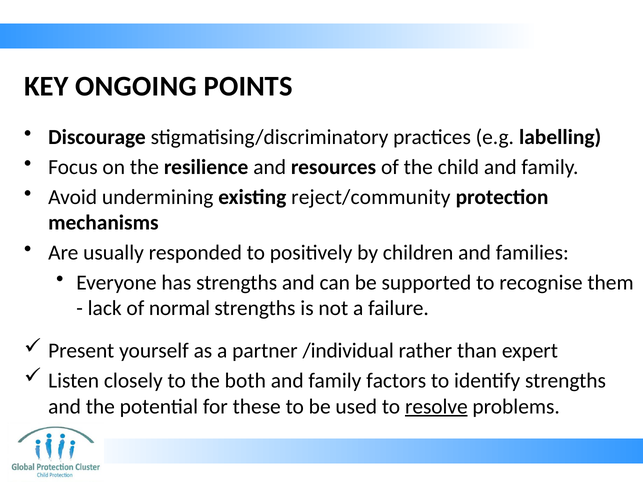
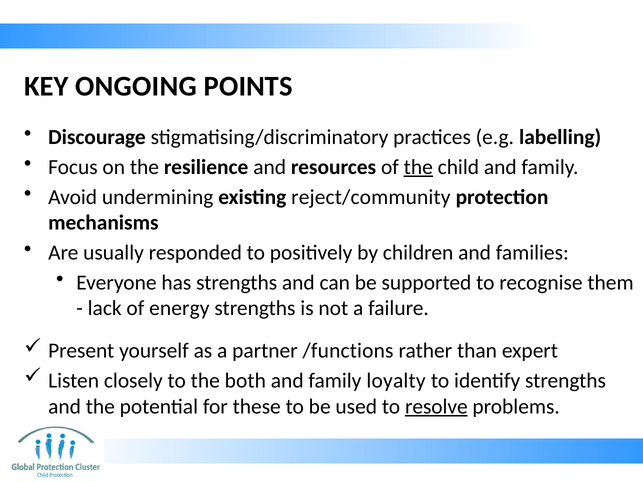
the at (418, 167) underline: none -> present
normal: normal -> energy
/individual: /individual -> /functions
factors: factors -> loyalty
